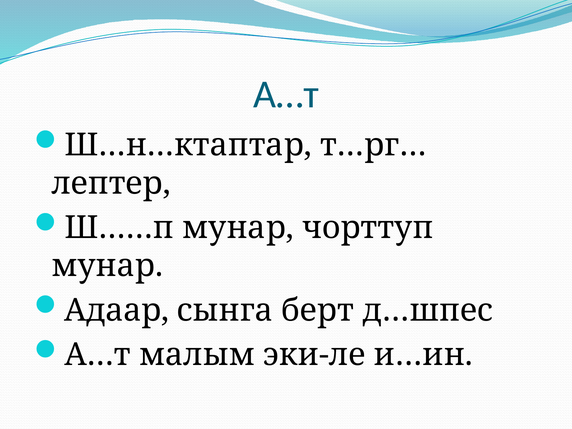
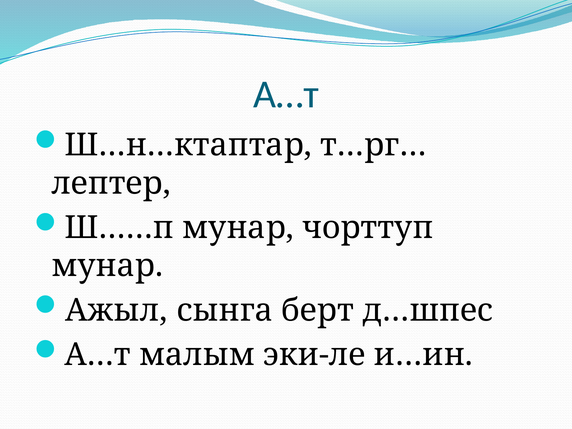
Адаар: Адаар -> Ажыл
